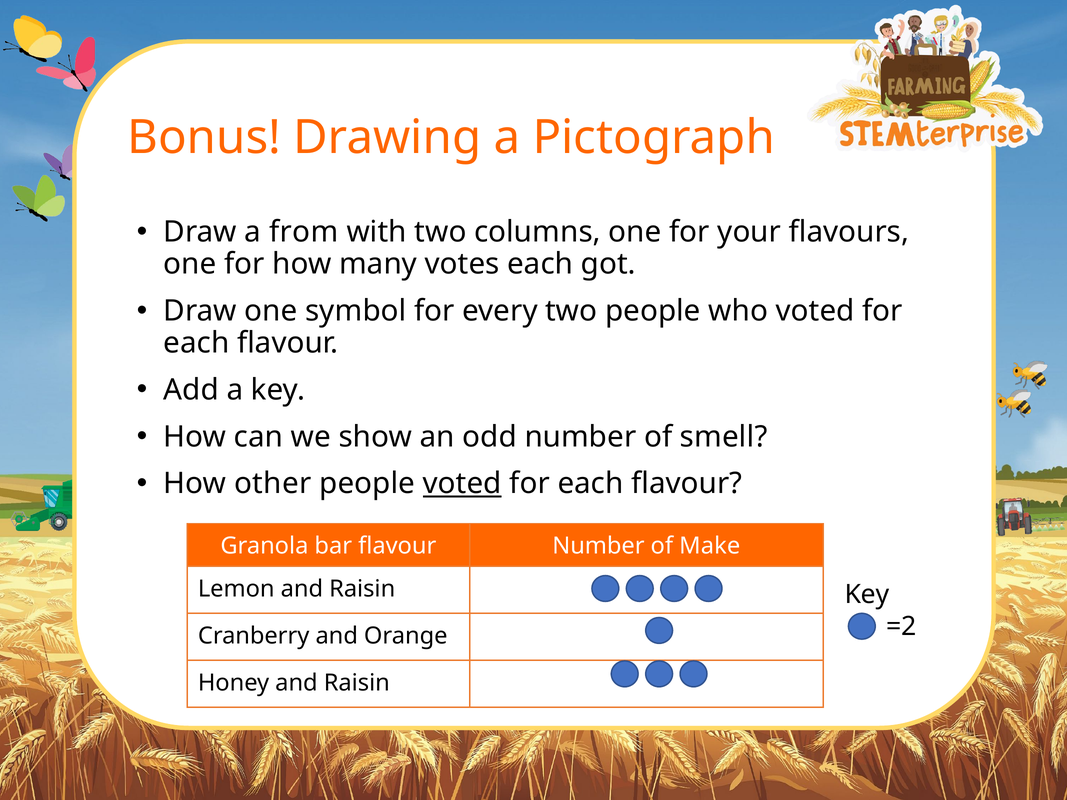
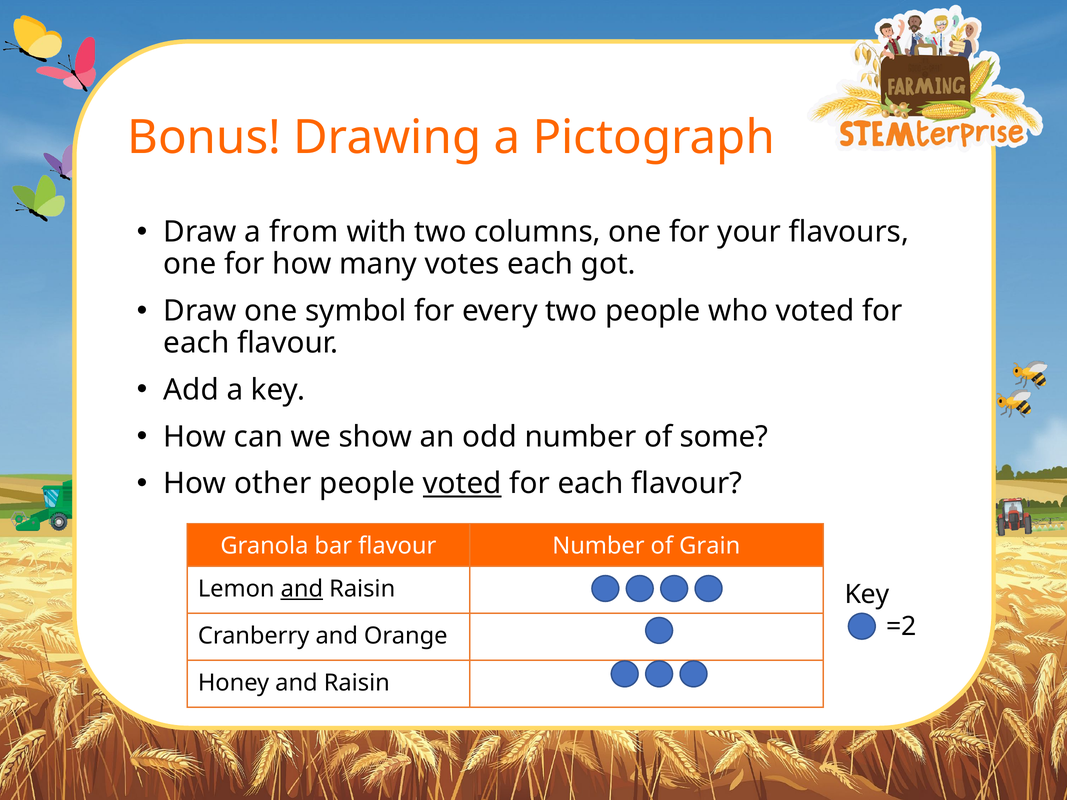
smell: smell -> some
Make: Make -> Grain
and at (302, 589) underline: none -> present
